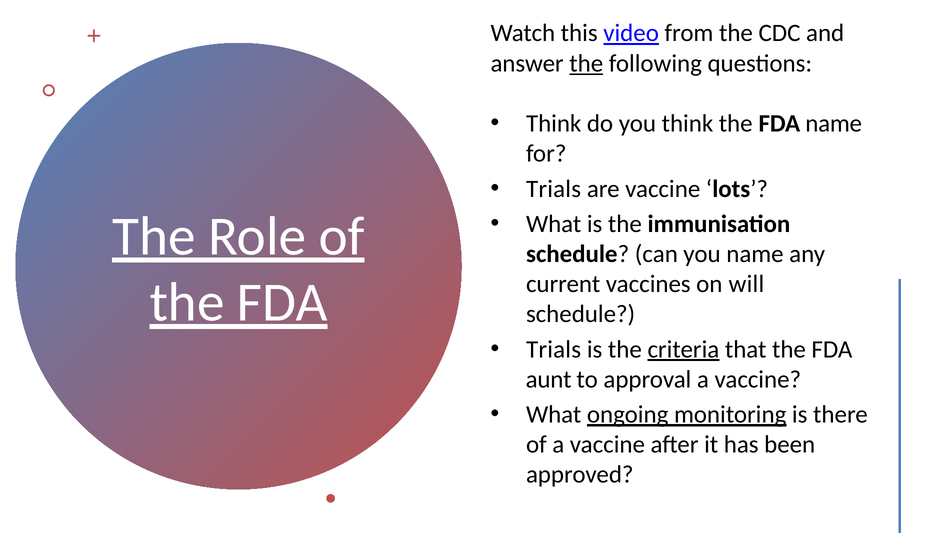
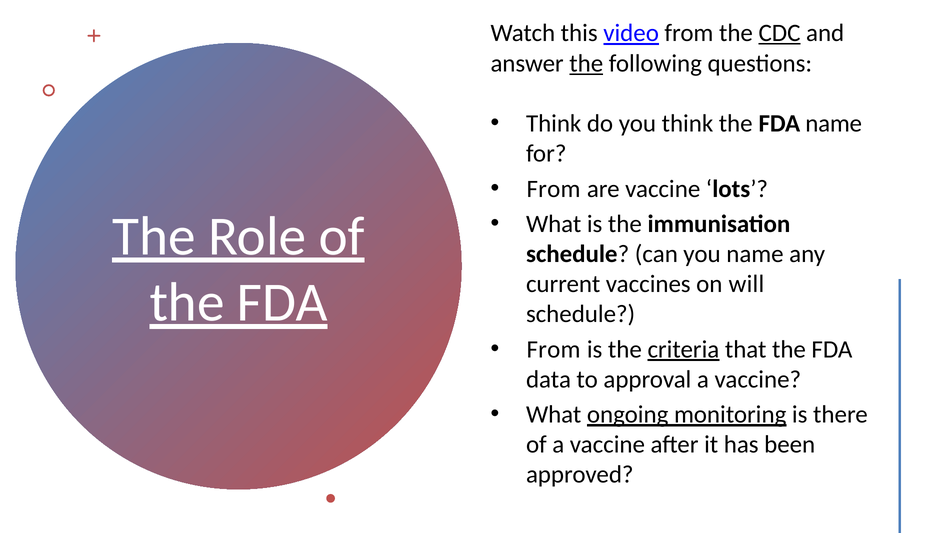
CDC underline: none -> present
Trials at (554, 189): Trials -> From
Trials at (554, 349): Trials -> From
aunt: aunt -> data
